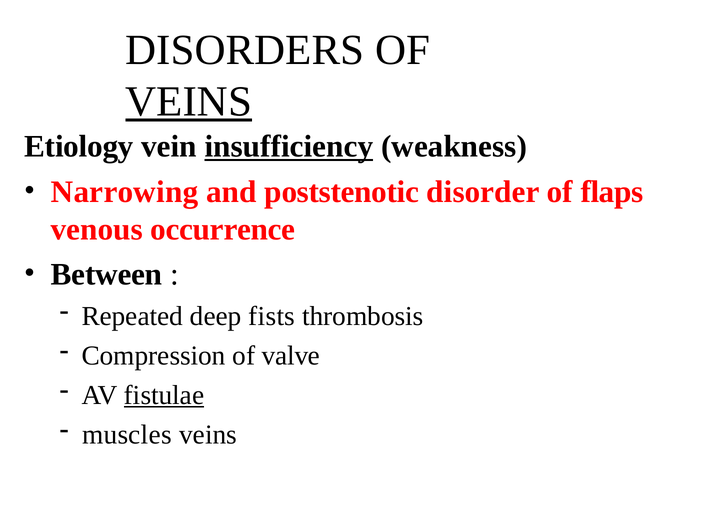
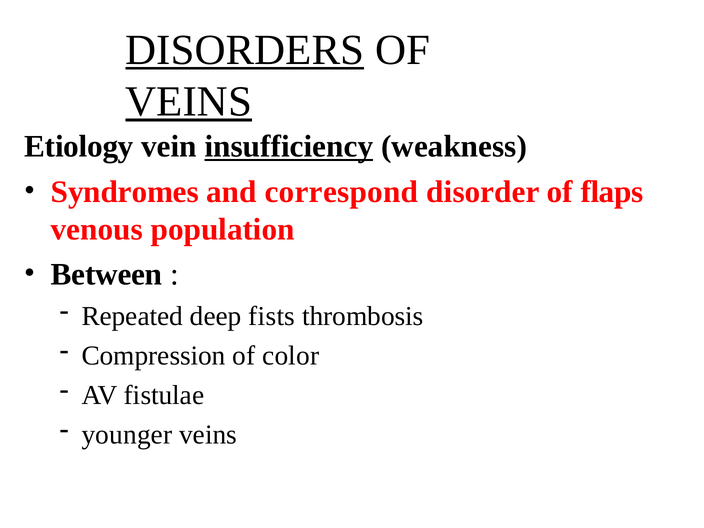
DISORDERS underline: none -> present
Narrowing: Narrowing -> Syndromes
poststenotic: poststenotic -> correspond
occurrence: occurrence -> population
valve: valve -> color
fistulae underline: present -> none
muscles: muscles -> younger
